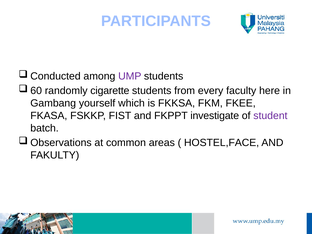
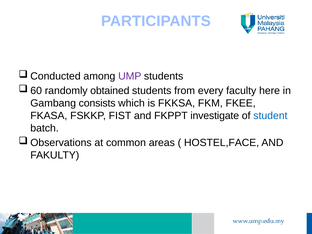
cigarette: cigarette -> obtained
yourself: yourself -> consists
student colour: purple -> blue
